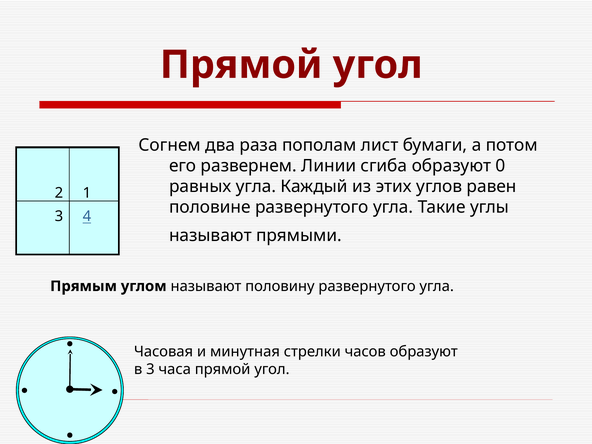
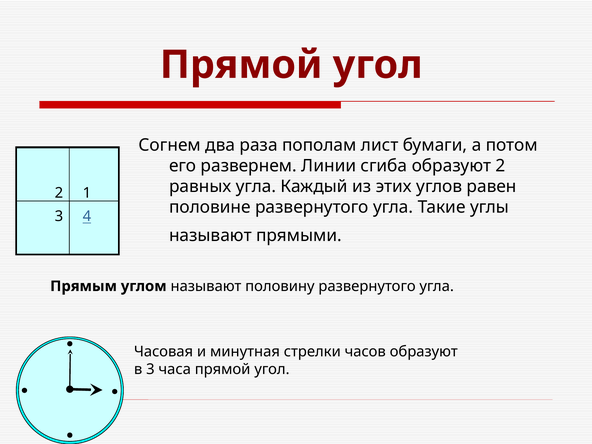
образуют 0: 0 -> 2
